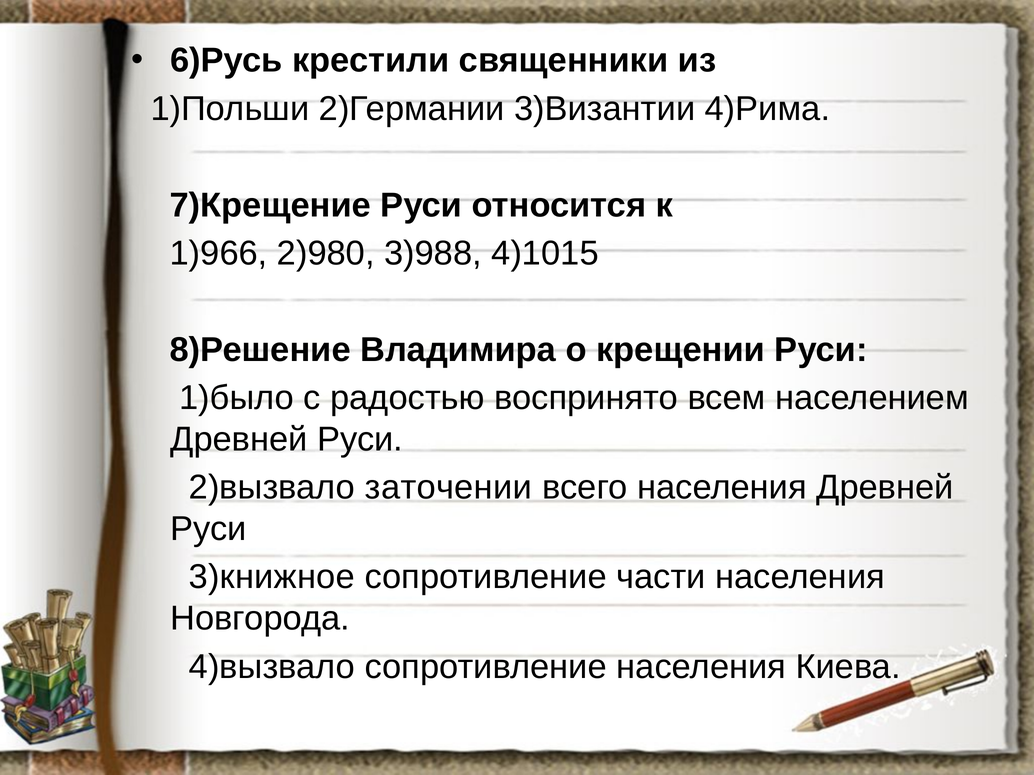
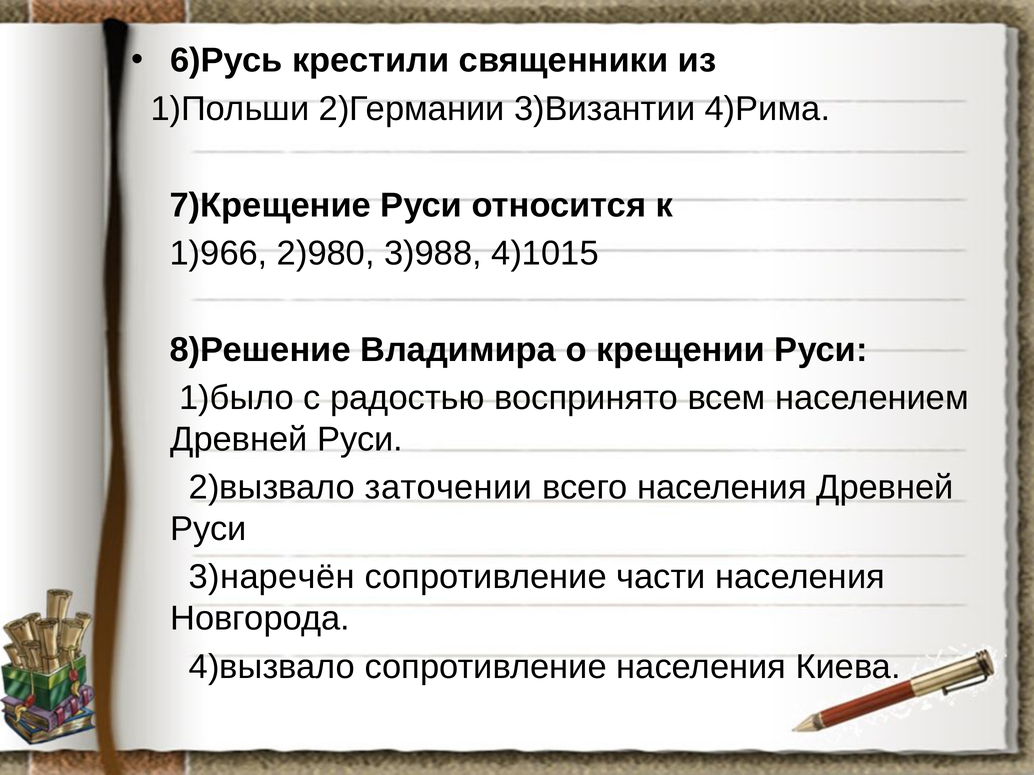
3)книжное: 3)книжное -> 3)наречён
